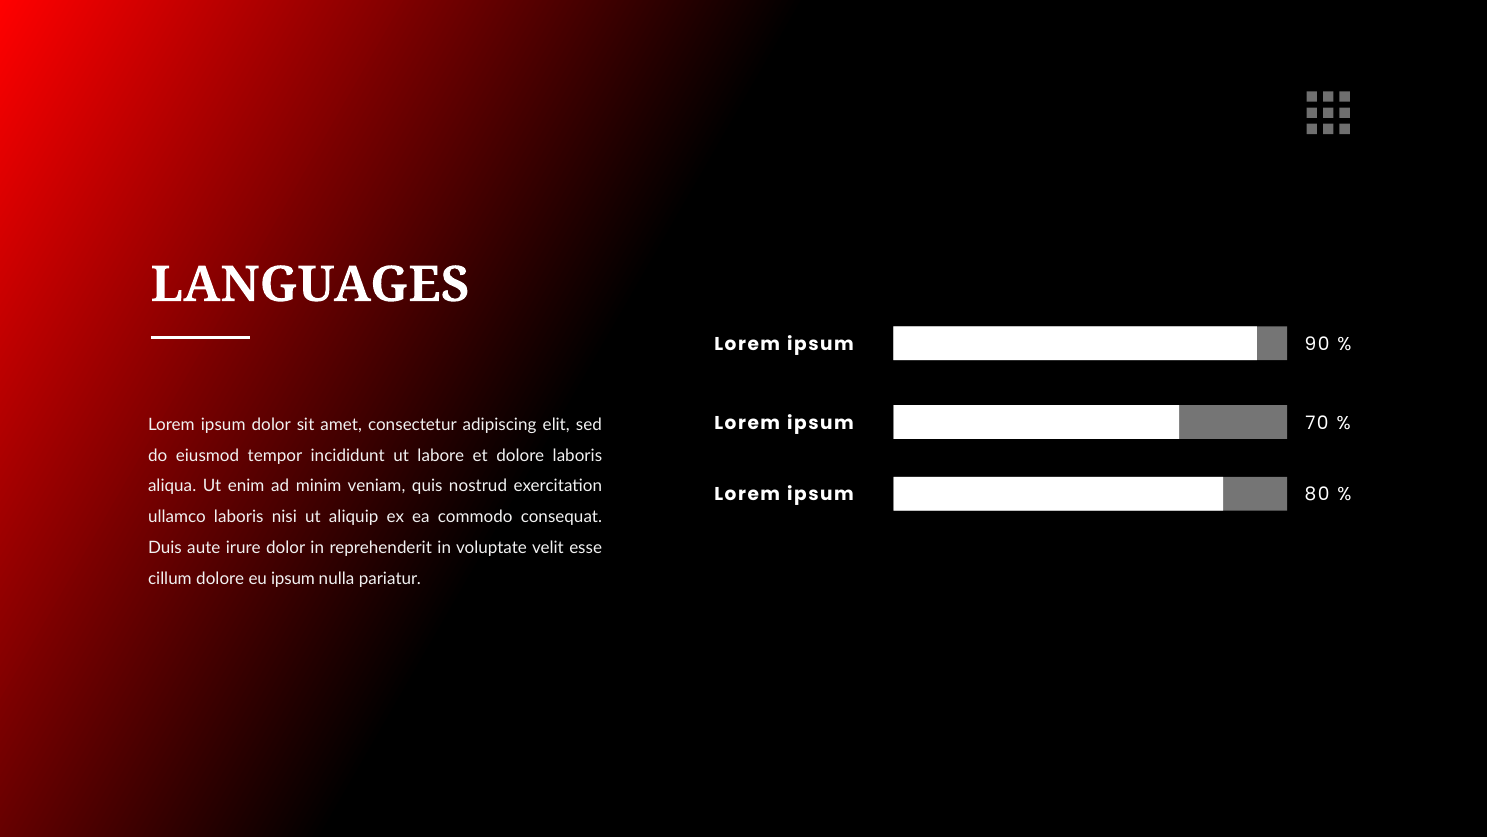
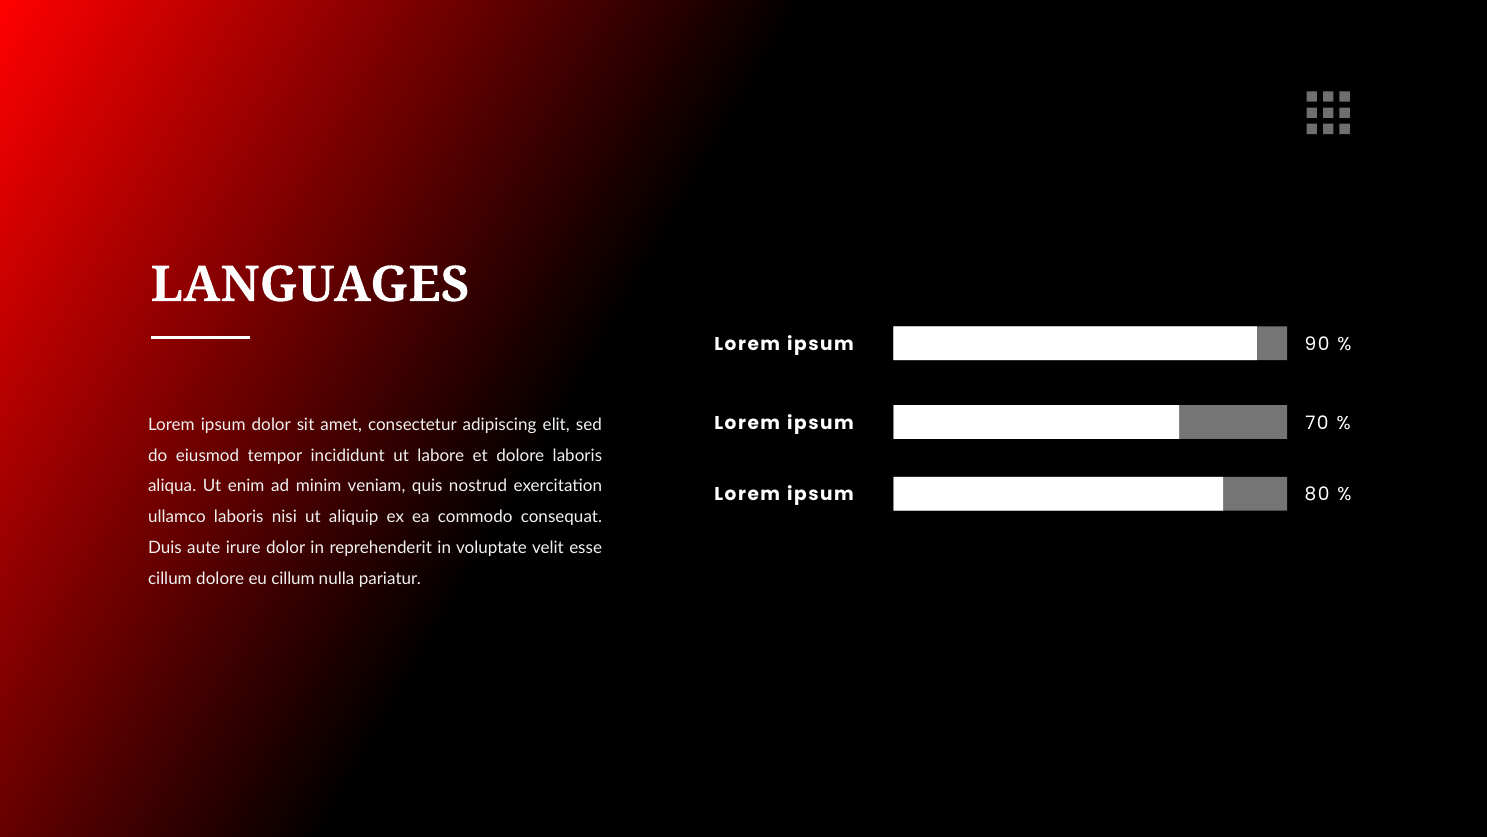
eu ipsum: ipsum -> cillum
